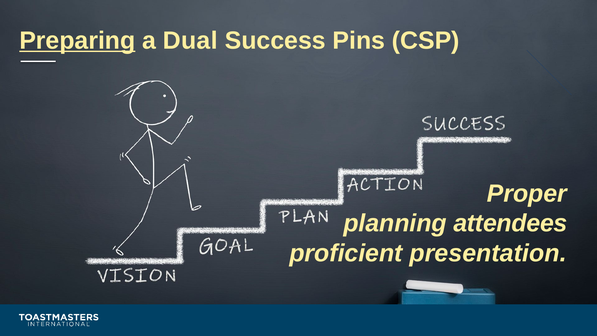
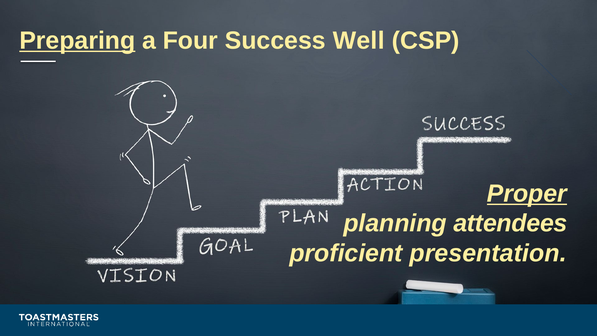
Dual: Dual -> Four
Pins: Pins -> Well
Proper underline: none -> present
